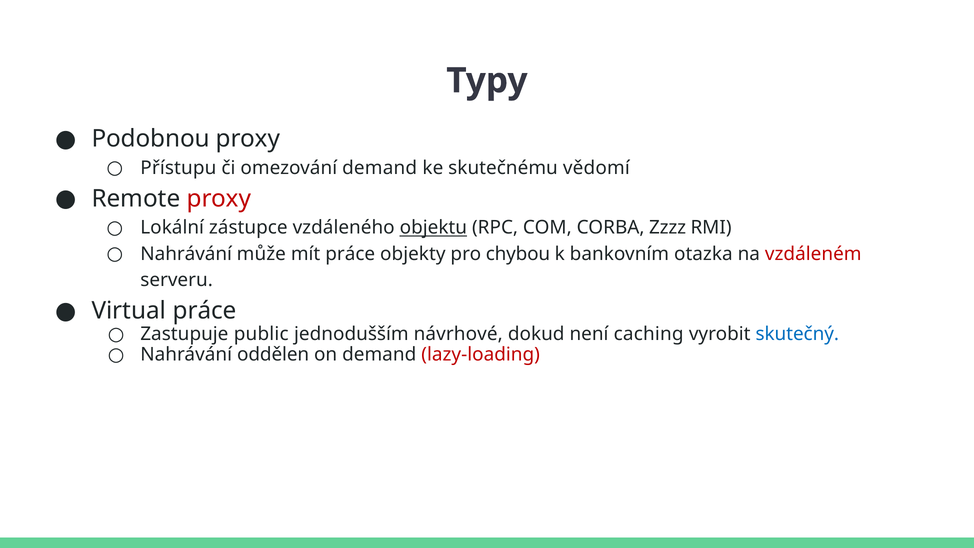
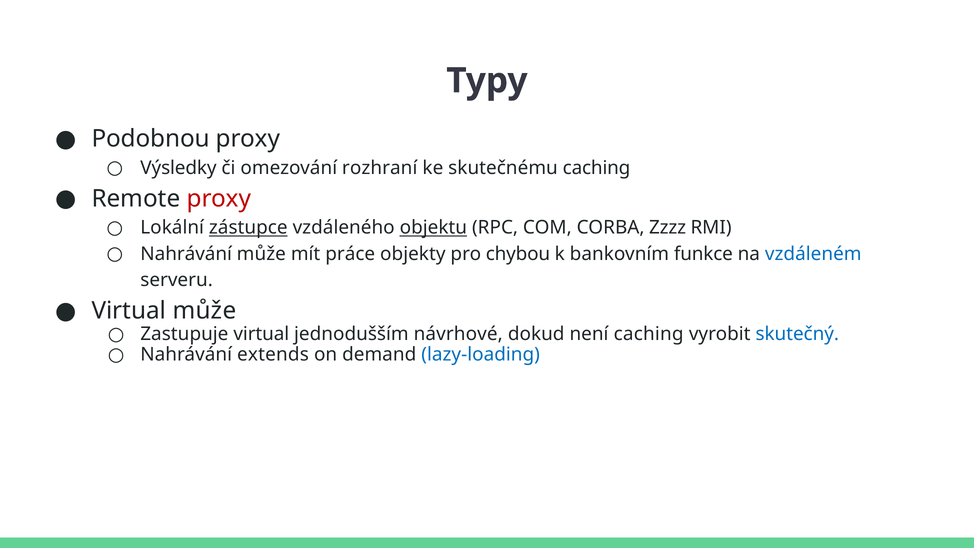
Přístupu: Přístupu -> Výsledky
omezování demand: demand -> rozhraní
skutečnému vědomí: vědomí -> caching
zástupce underline: none -> present
otazka: otazka -> funkce
vzdáleném colour: red -> blue
Virtual práce: práce -> může
Zastupuje public: public -> virtual
oddělen: oddělen -> extends
lazy-loading colour: red -> blue
